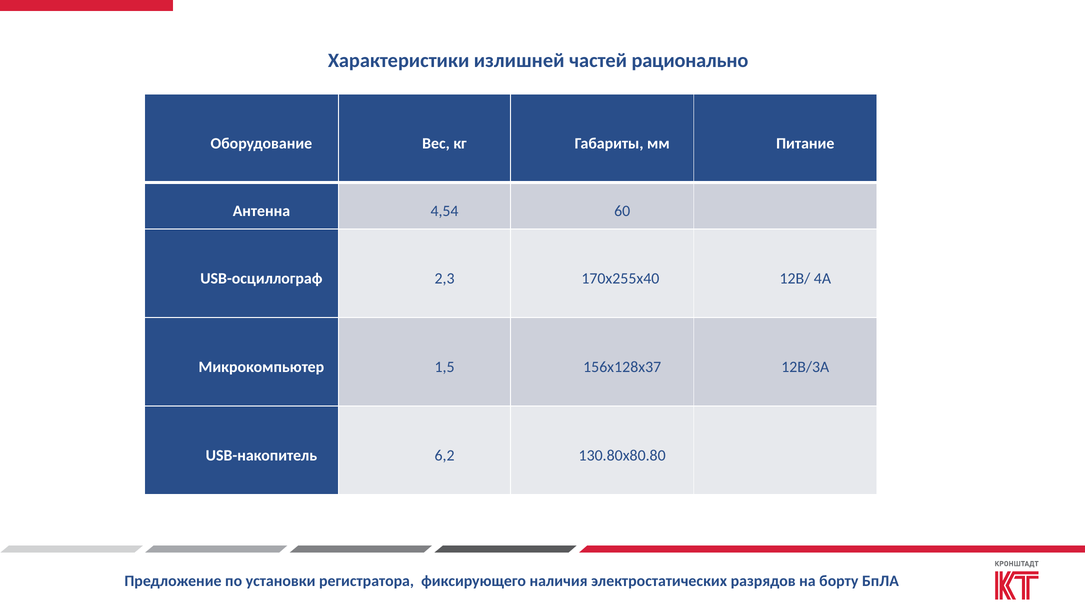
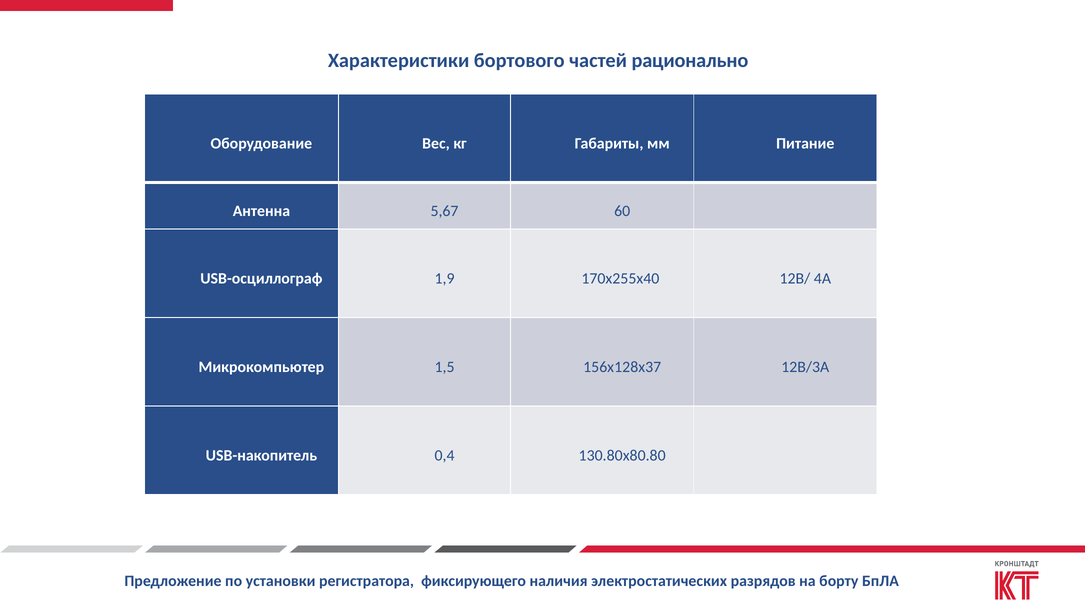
излишней: излишней -> бортового
4,54: 4,54 -> 5,67
2,3: 2,3 -> 1,9
6,2: 6,2 -> 0,4
